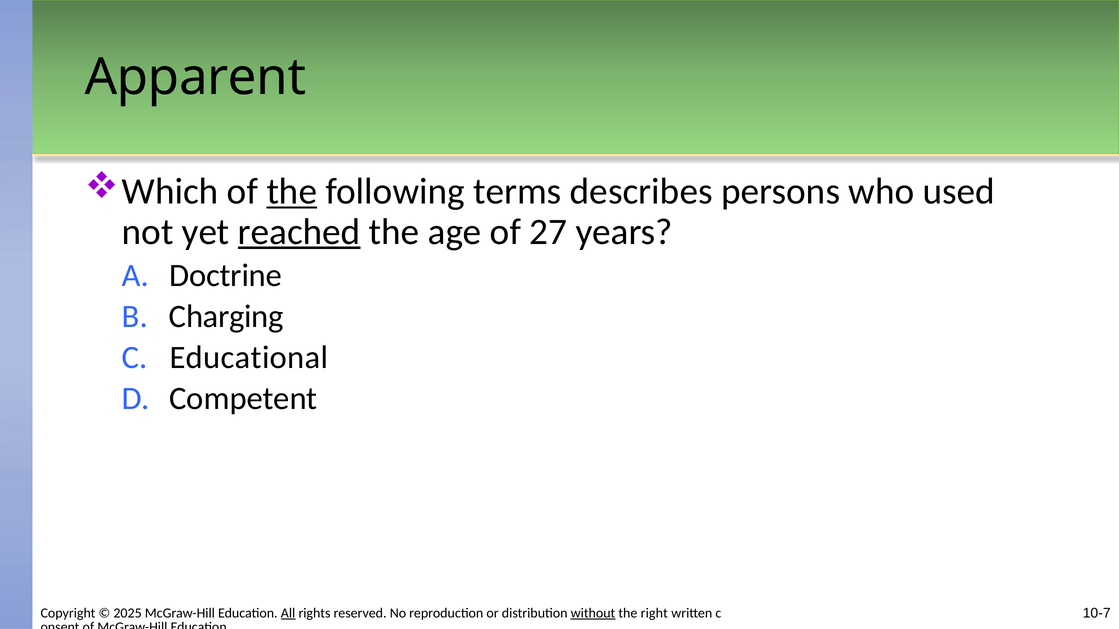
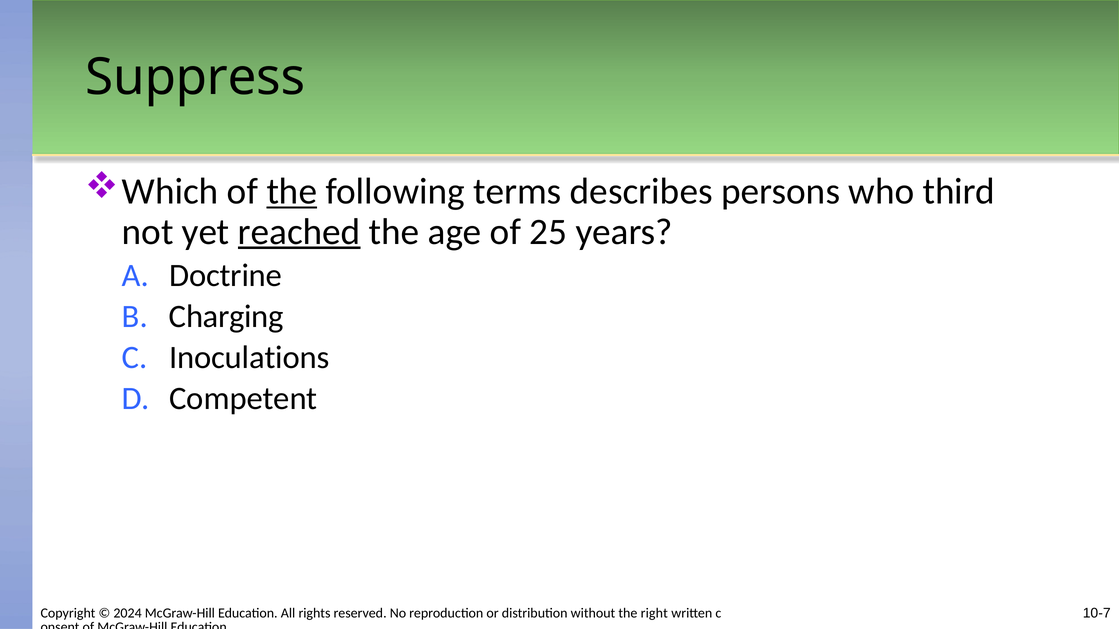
Apparent: Apparent -> Suppress
used: used -> third
27: 27 -> 25
Educational: Educational -> Inoculations
2025: 2025 -> 2024
All underline: present -> none
without underline: present -> none
